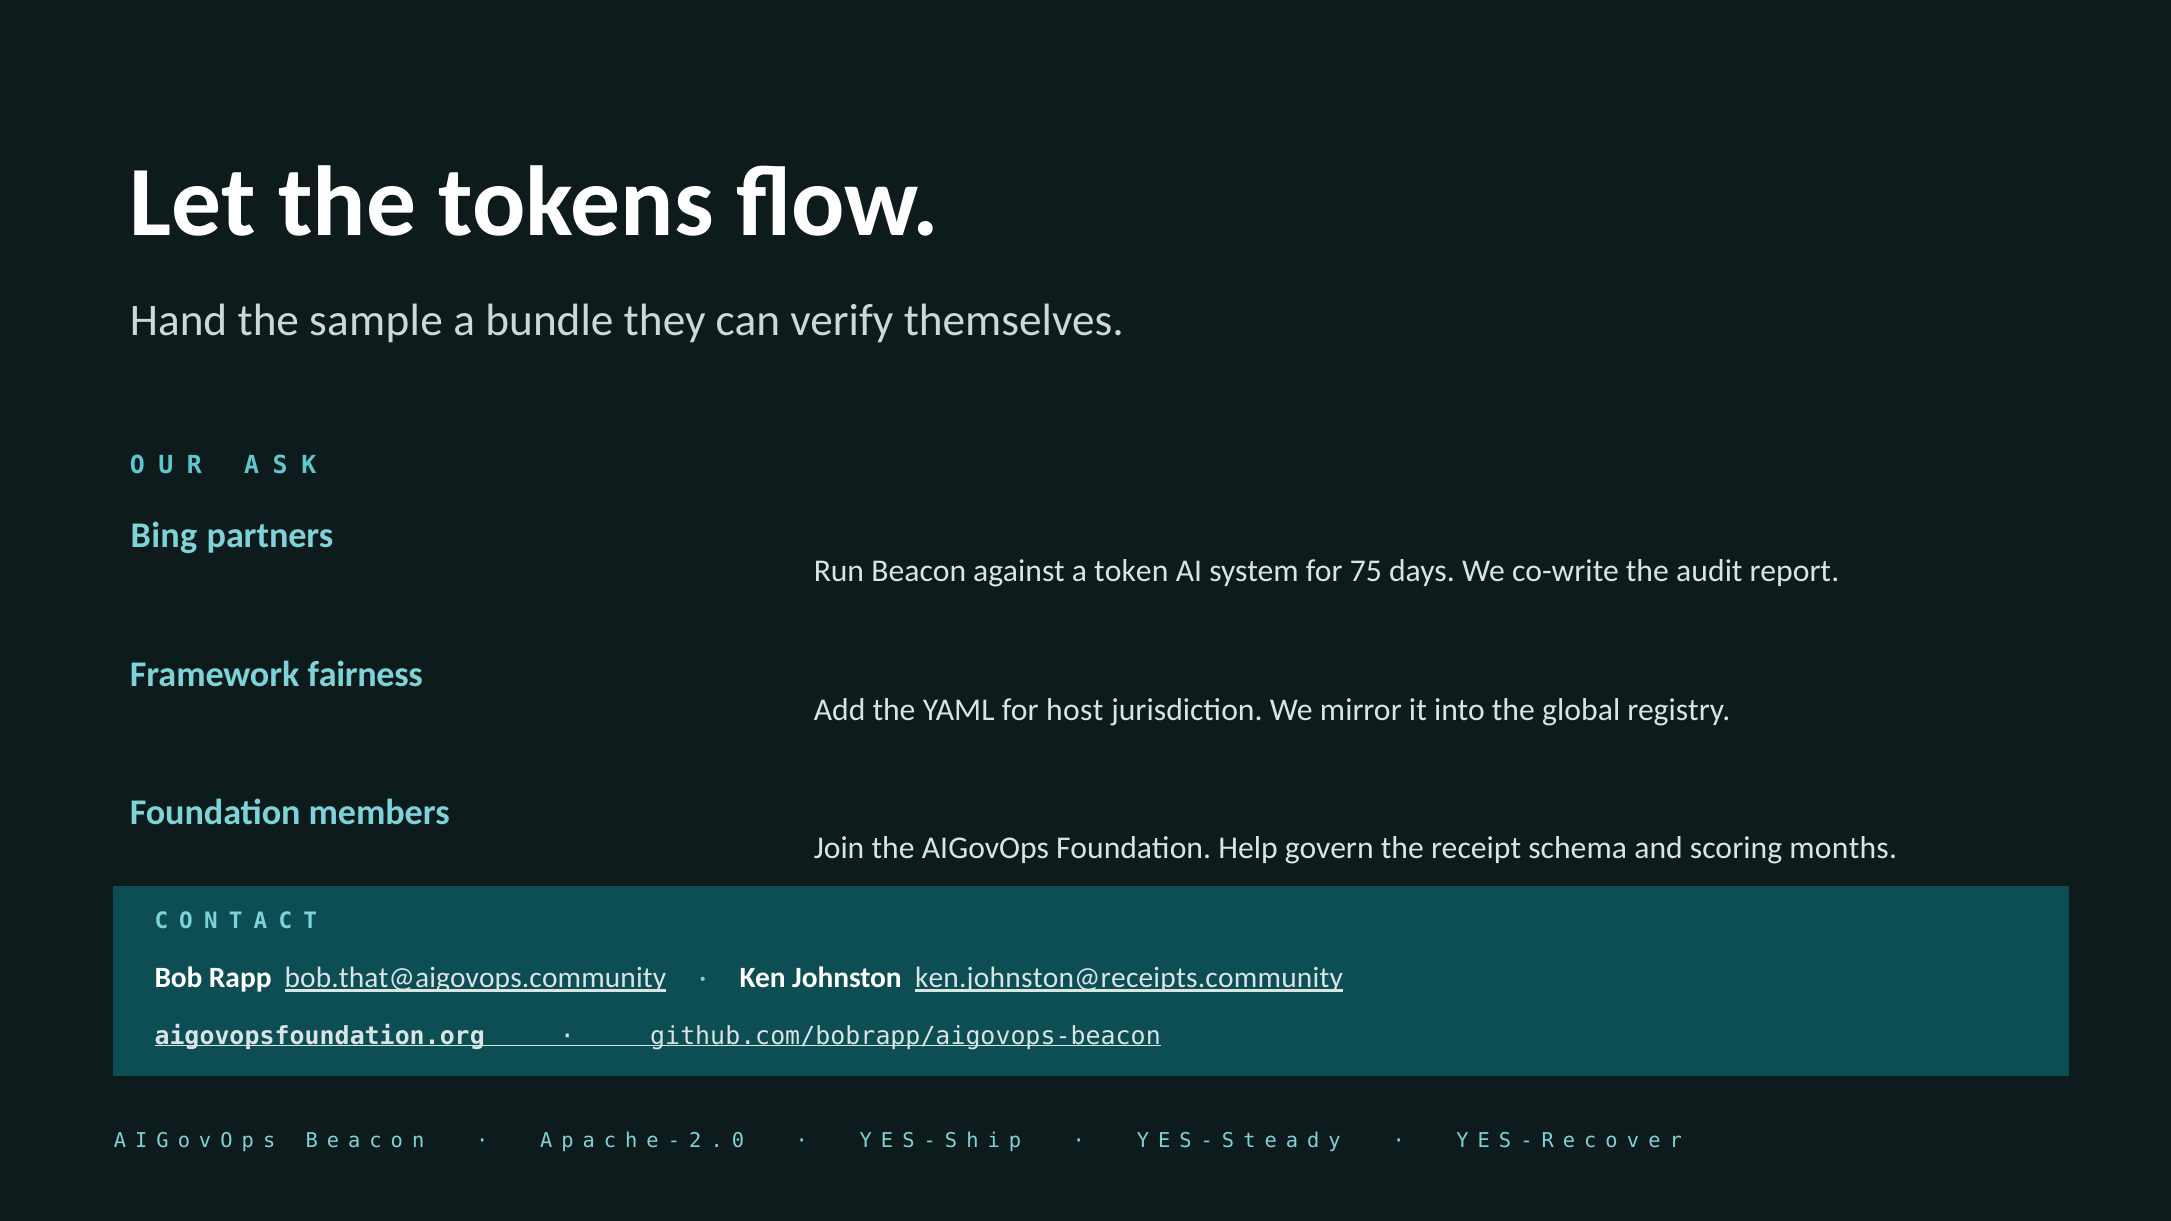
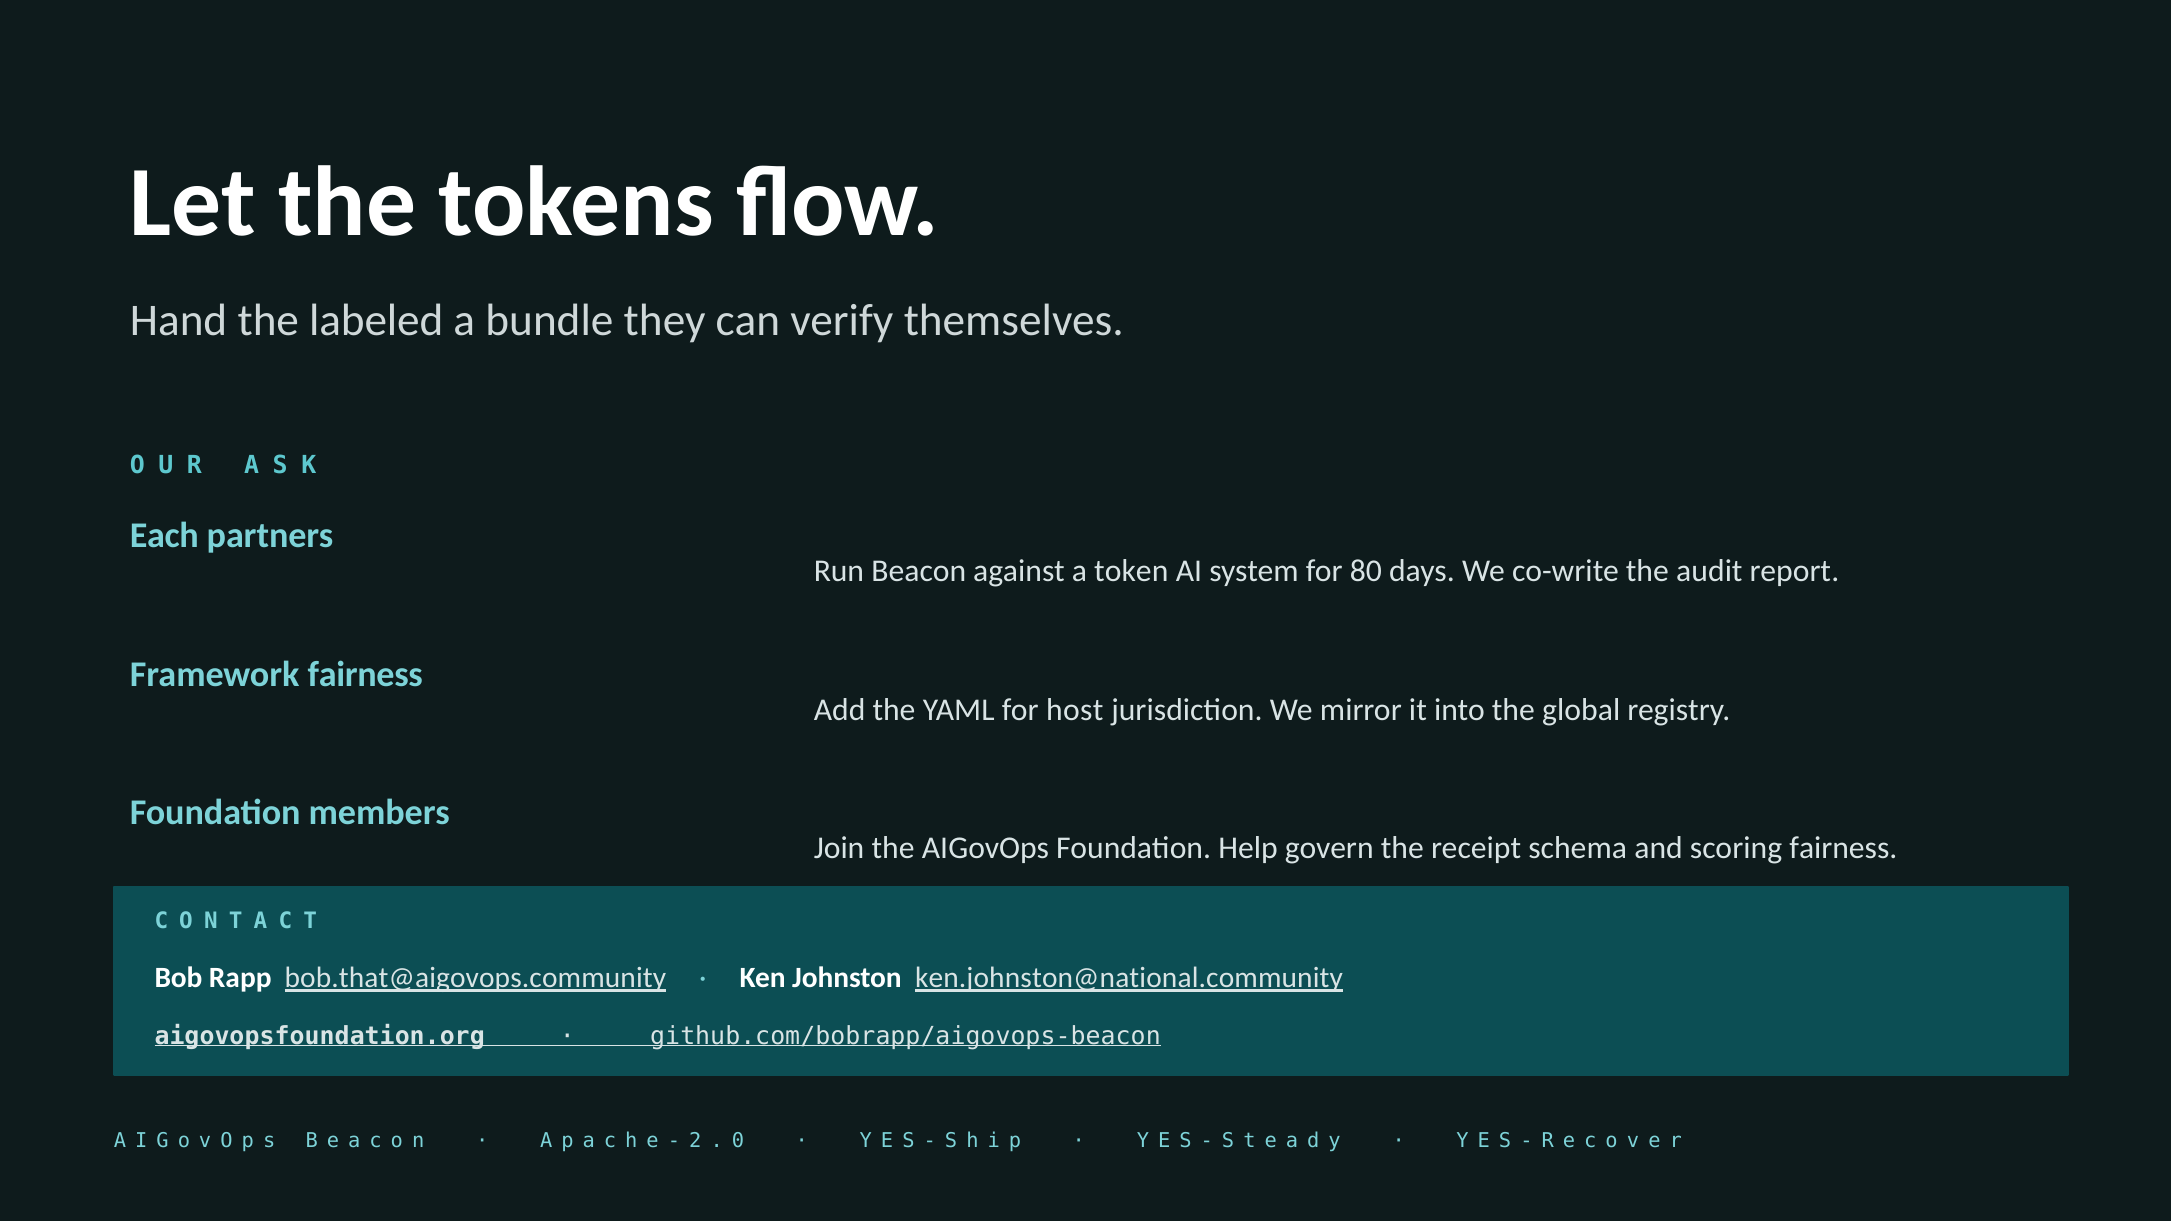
sample: sample -> labeled
Bing: Bing -> Each
75: 75 -> 80
scoring months: months -> fairness
ken.johnston@receipts.community: ken.johnston@receipts.community -> ken.johnston@national.community
